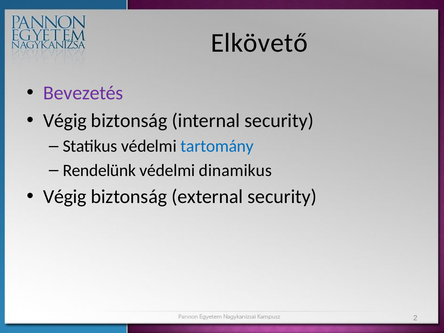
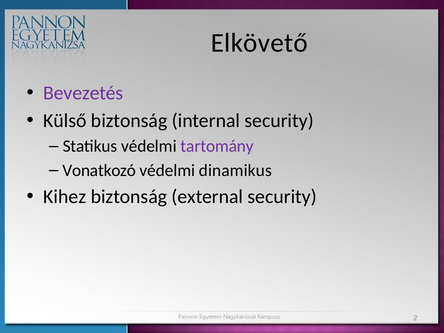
Végig at (65, 121): Végig -> Külső
tartomány colour: blue -> purple
Rendelünk: Rendelünk -> Vonatkozó
Végig at (65, 197): Végig -> Kihez
